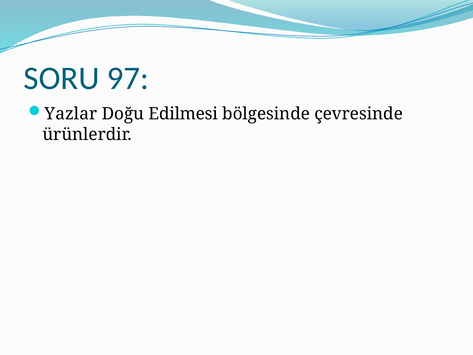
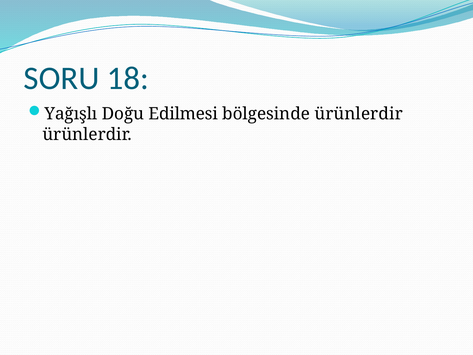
97: 97 -> 18
Yazlar: Yazlar -> Yağışlı
bölgesinde çevresinde: çevresinde -> ürünlerdir
